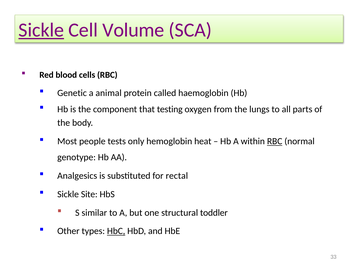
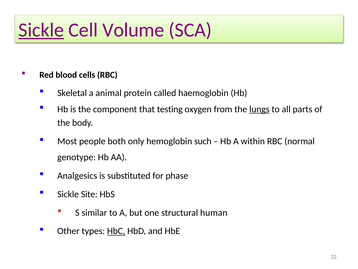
Genetic: Genetic -> Skeletal
lungs underline: none -> present
tests: tests -> both
heat: heat -> such
RBC at (275, 141) underline: present -> none
rectal: rectal -> phase
toddler: toddler -> human
